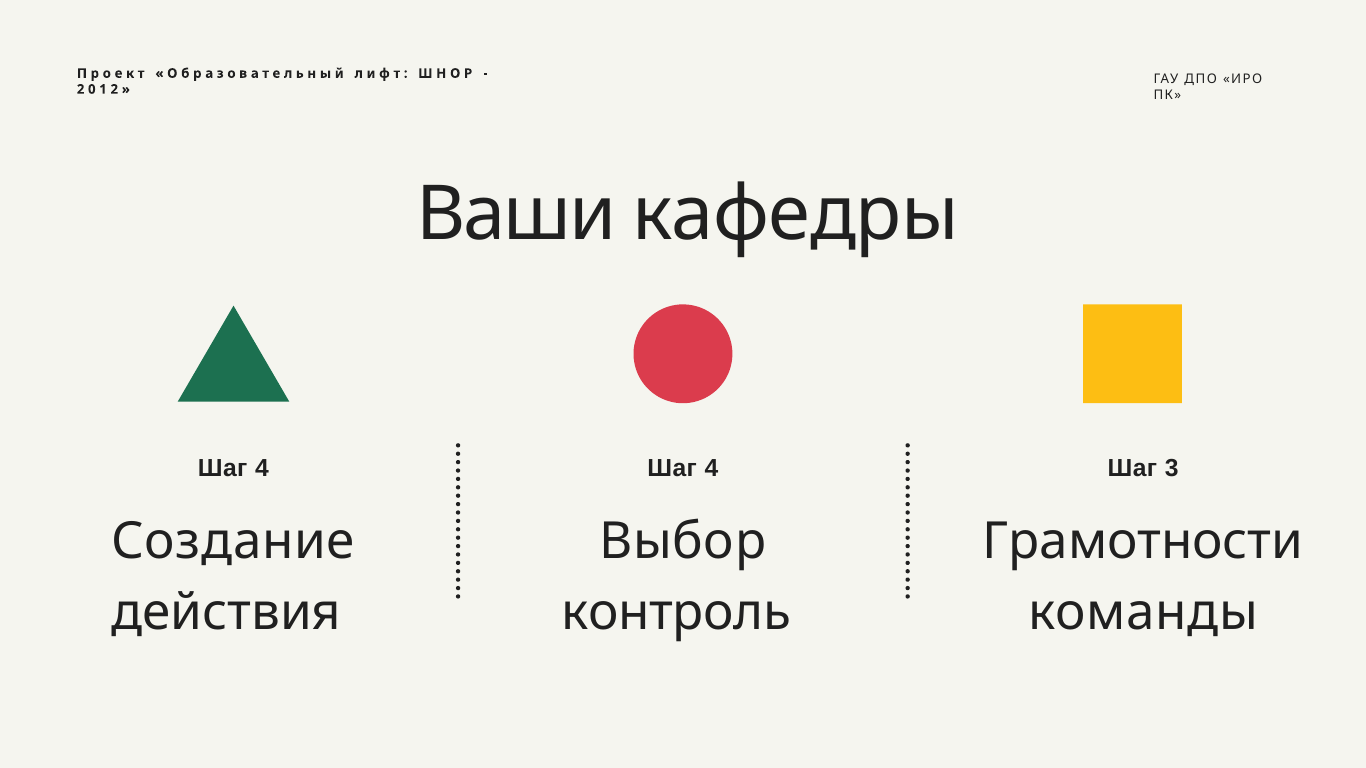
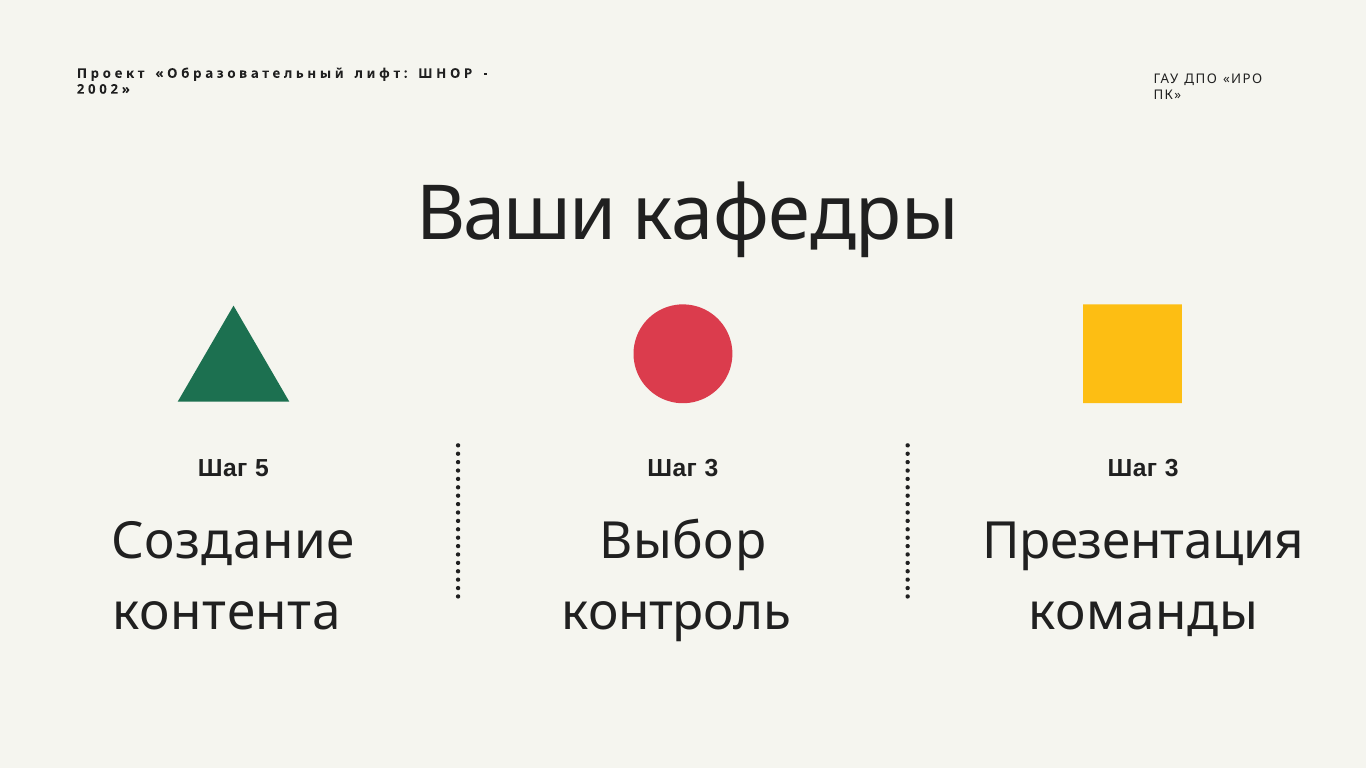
1 at (103, 89): 1 -> 0
4 at (262, 469): 4 -> 5
4 at (712, 469): 4 -> 3
Грамотности: Грамотности -> Презентация
действия: действия -> контента
